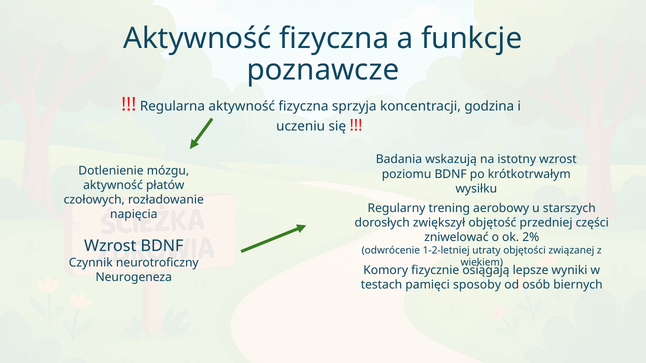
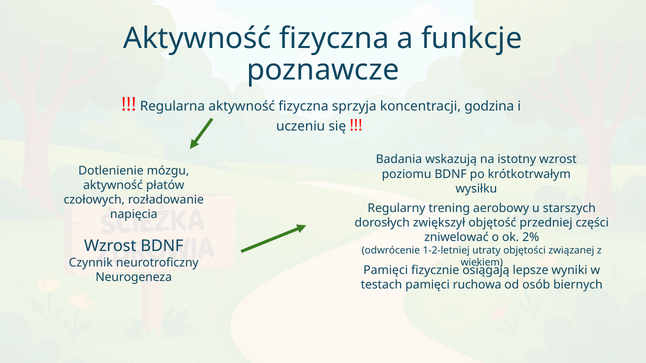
Komory at (386, 270): Komory -> Pamięci
sposoby: sposoby -> ruchowa
